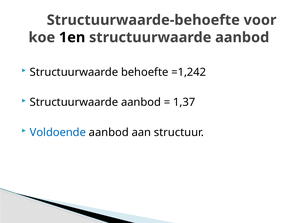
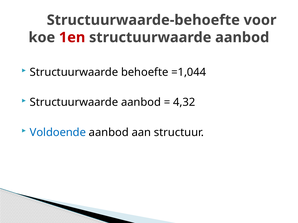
1en colour: black -> red
=1,242: =1,242 -> =1,044
1,37: 1,37 -> 4,32
